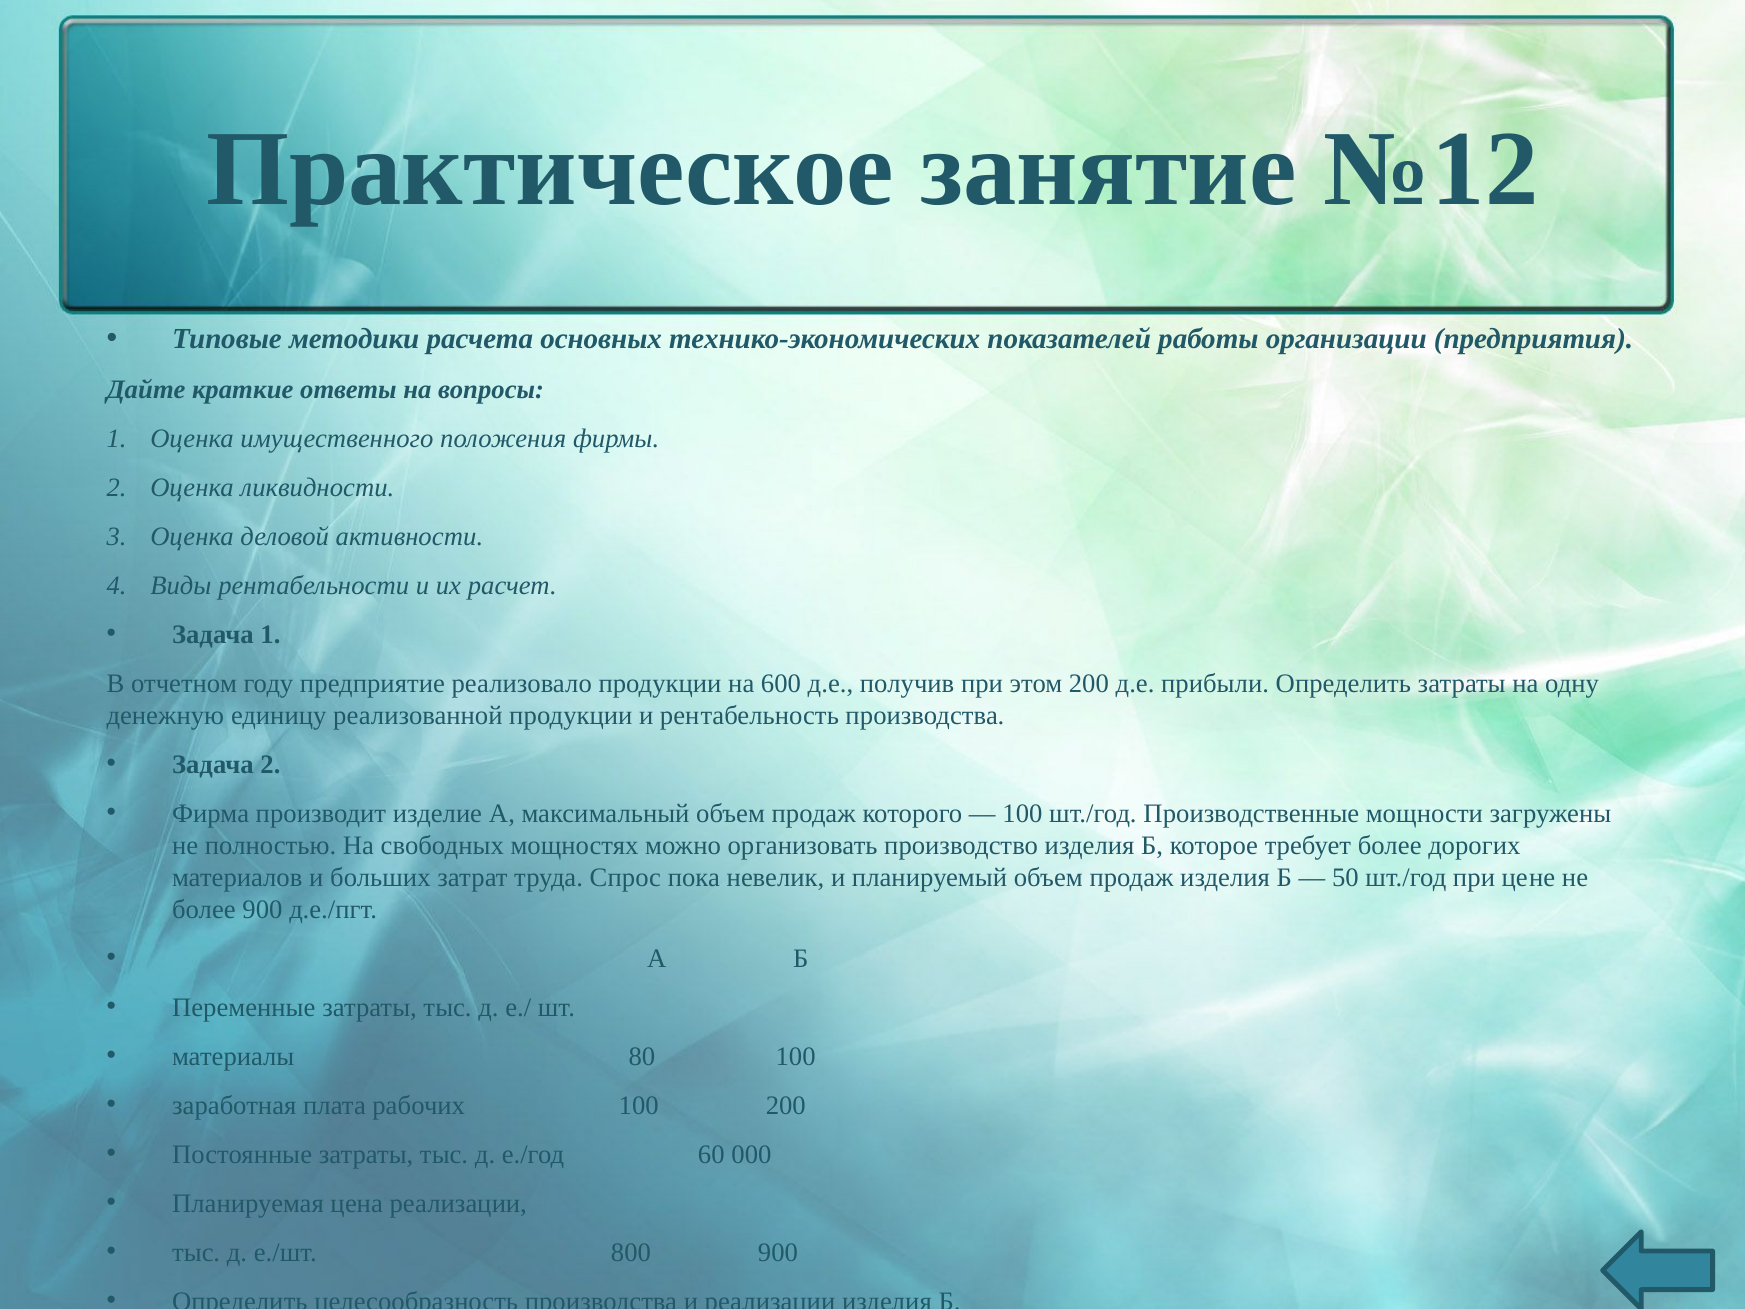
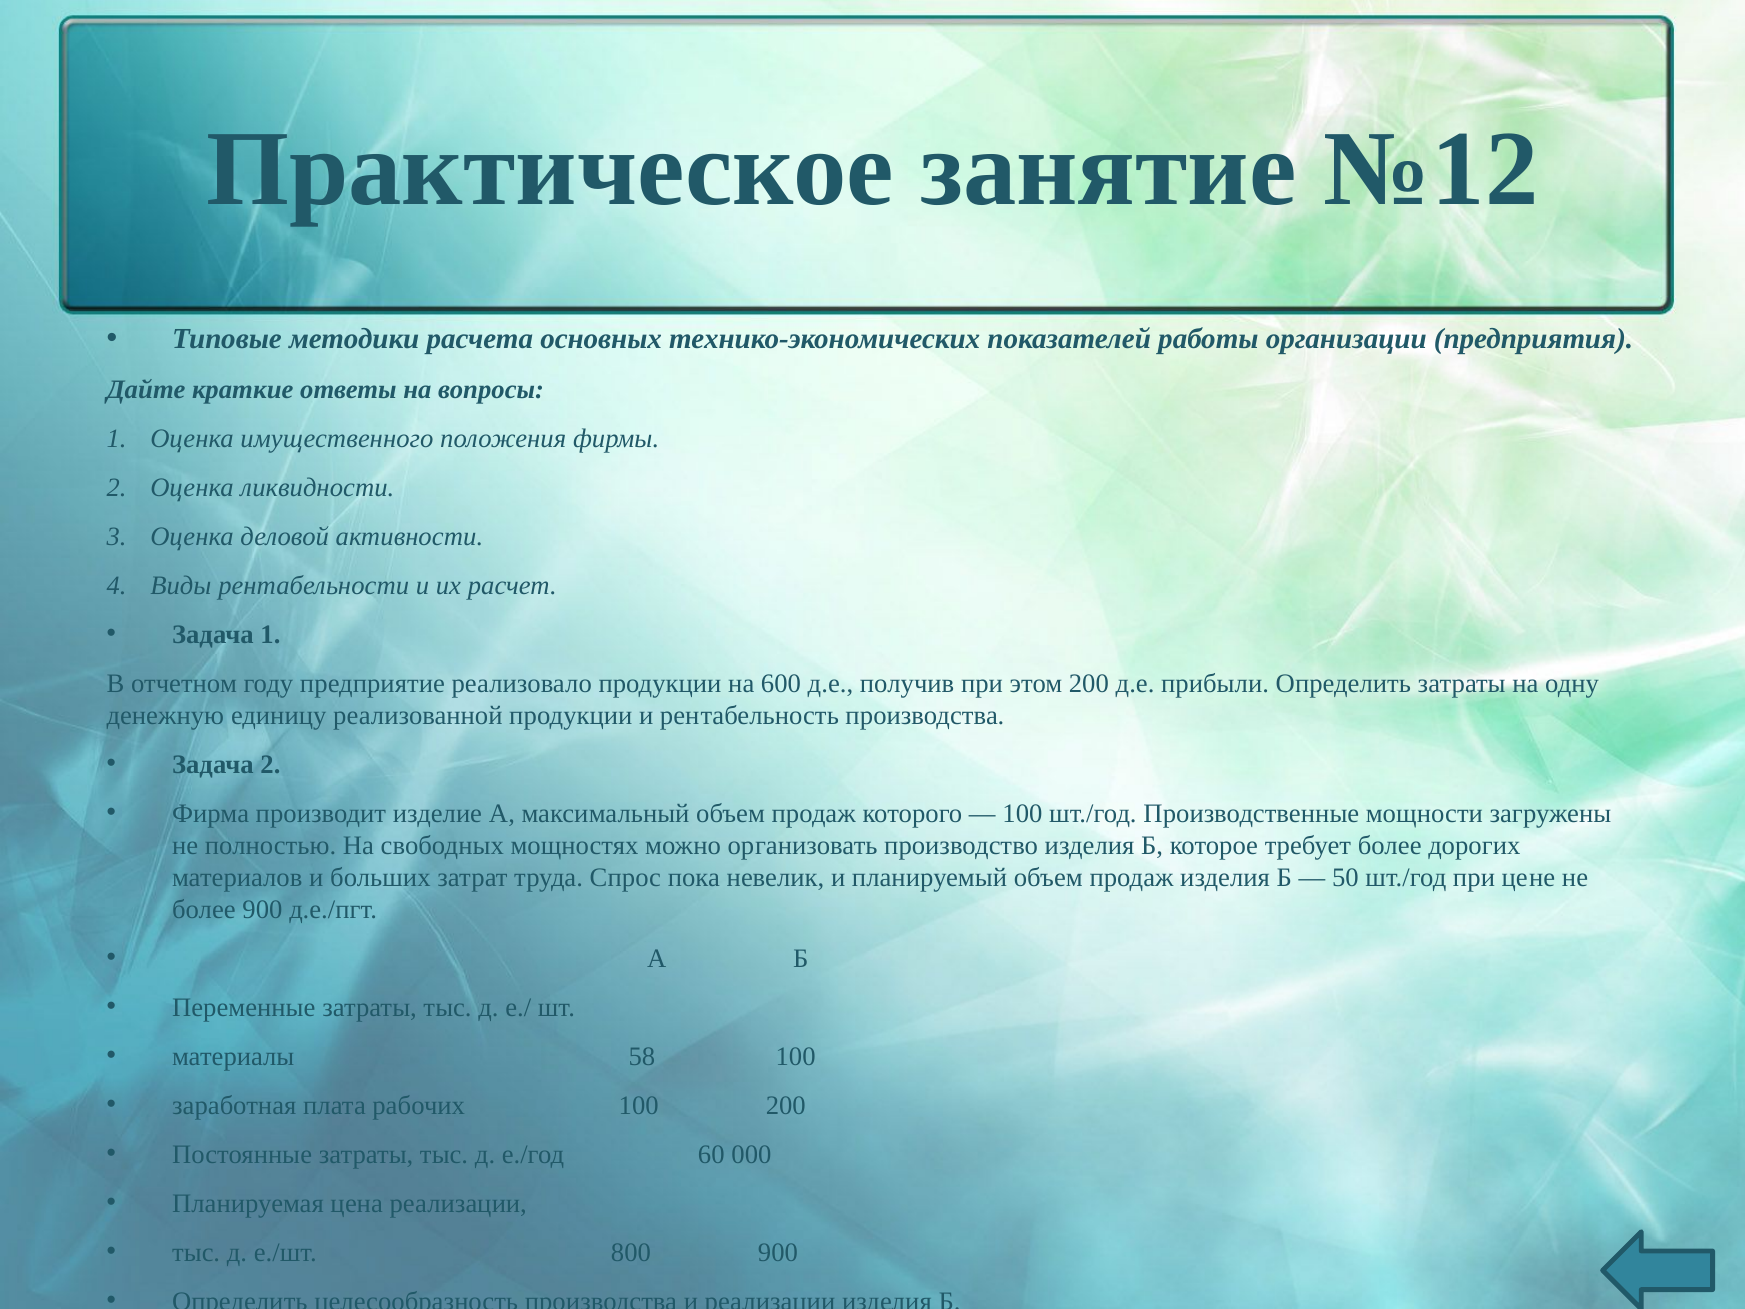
80: 80 -> 58
